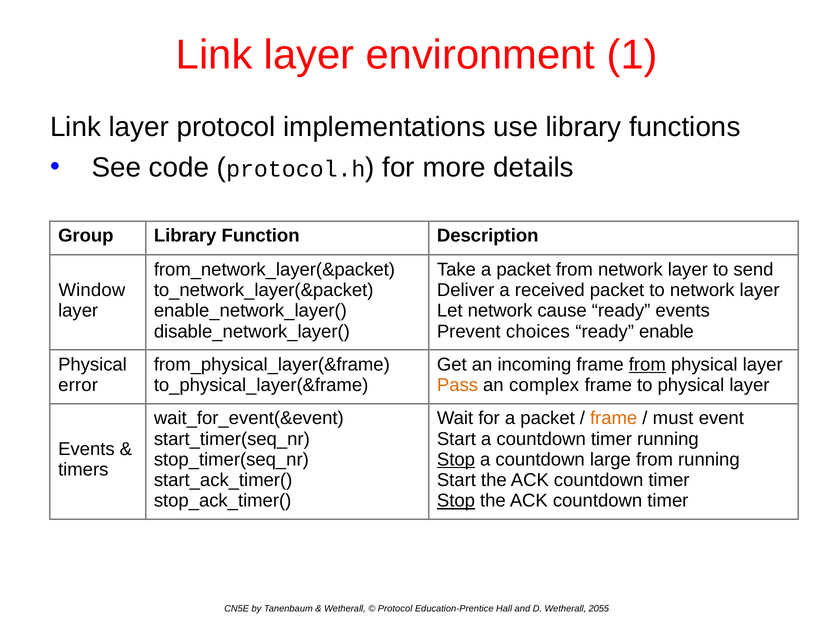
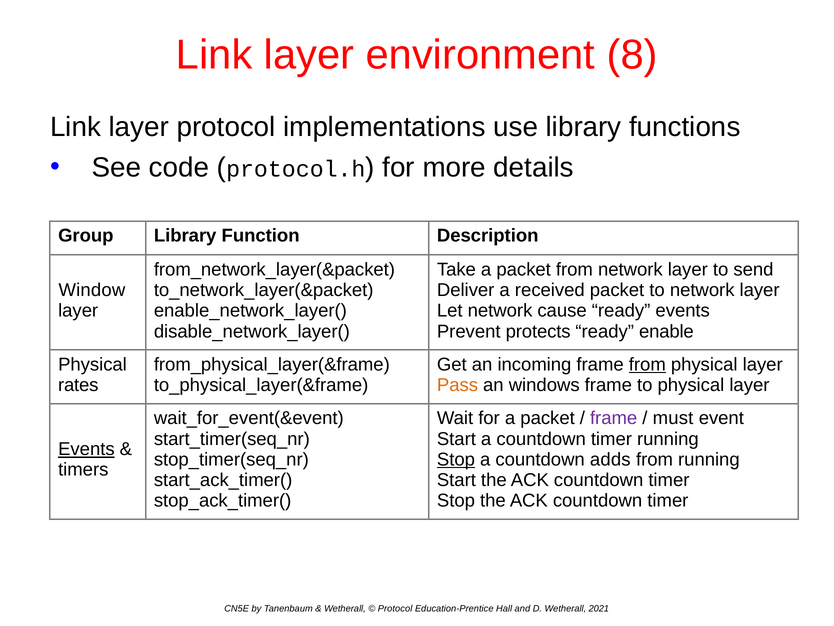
1: 1 -> 8
choices: choices -> protects
error: error -> rates
complex: complex -> windows
frame at (614, 418) colour: orange -> purple
Events at (86, 449) underline: none -> present
large: large -> adds
Stop at (456, 500) underline: present -> none
2055: 2055 -> 2021
